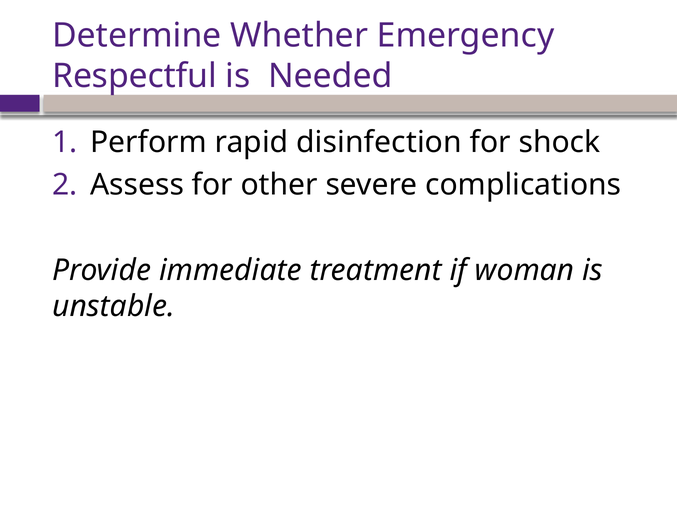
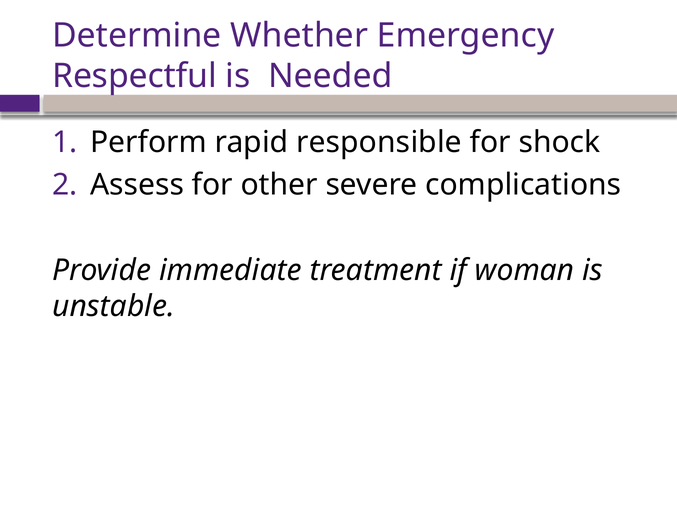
disinfection: disinfection -> responsible
